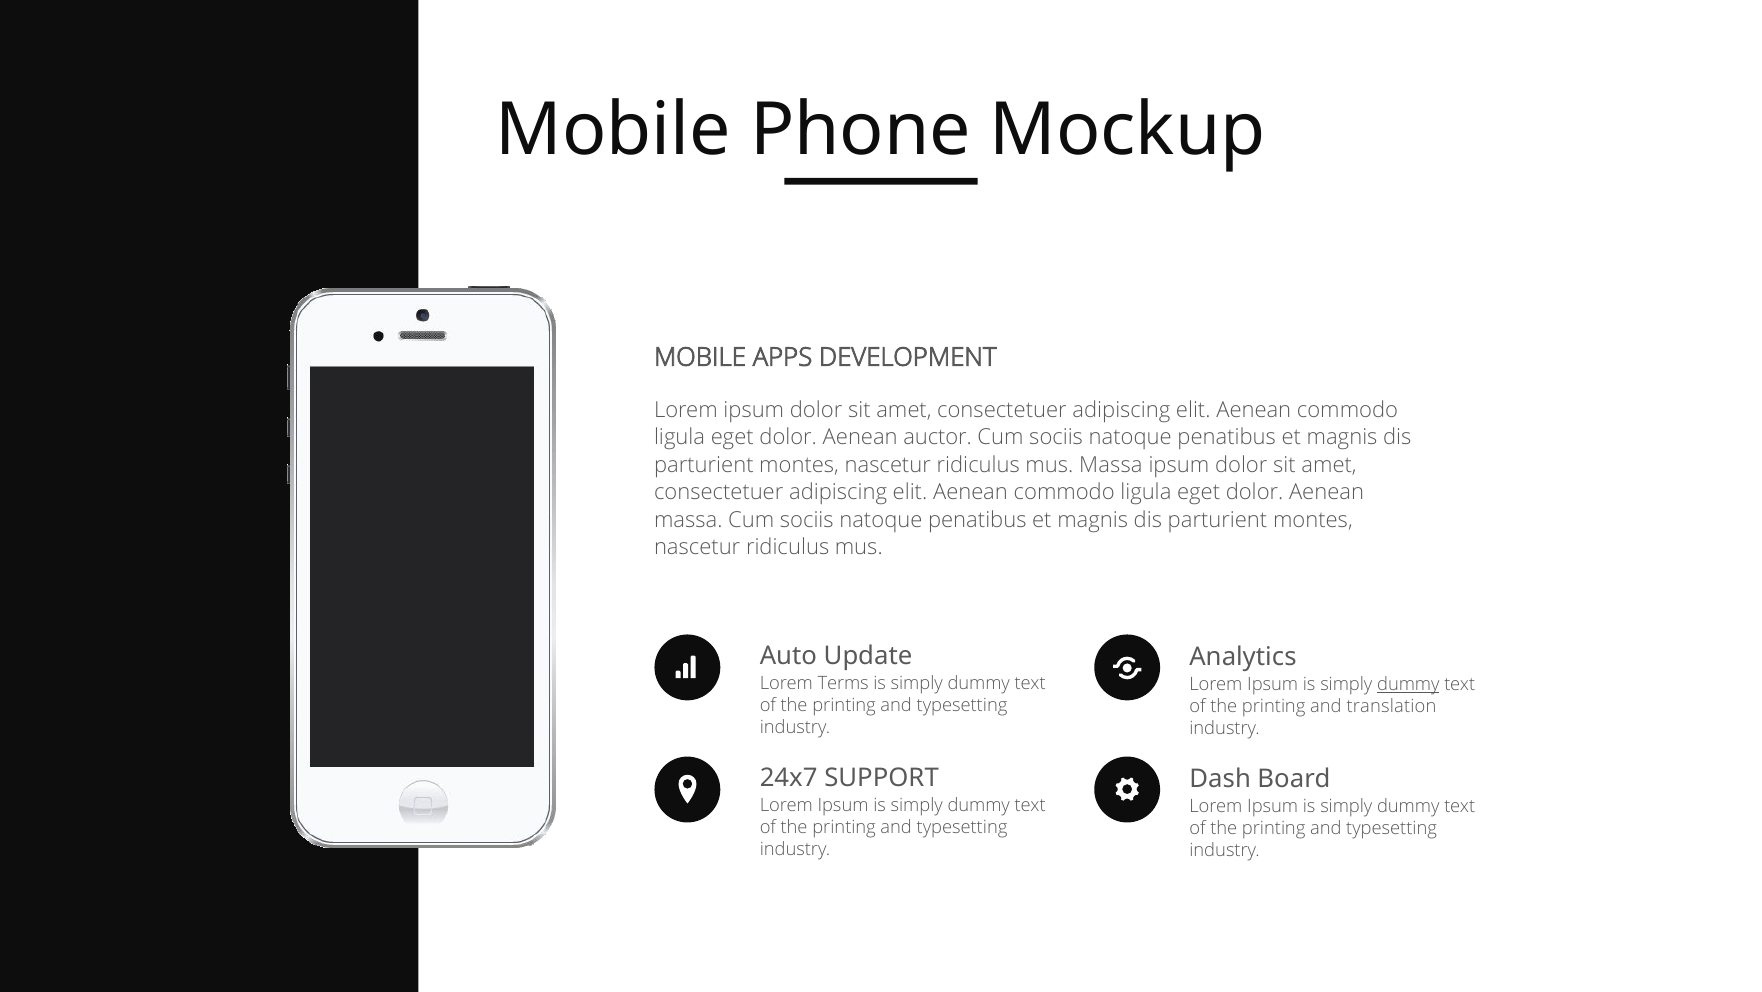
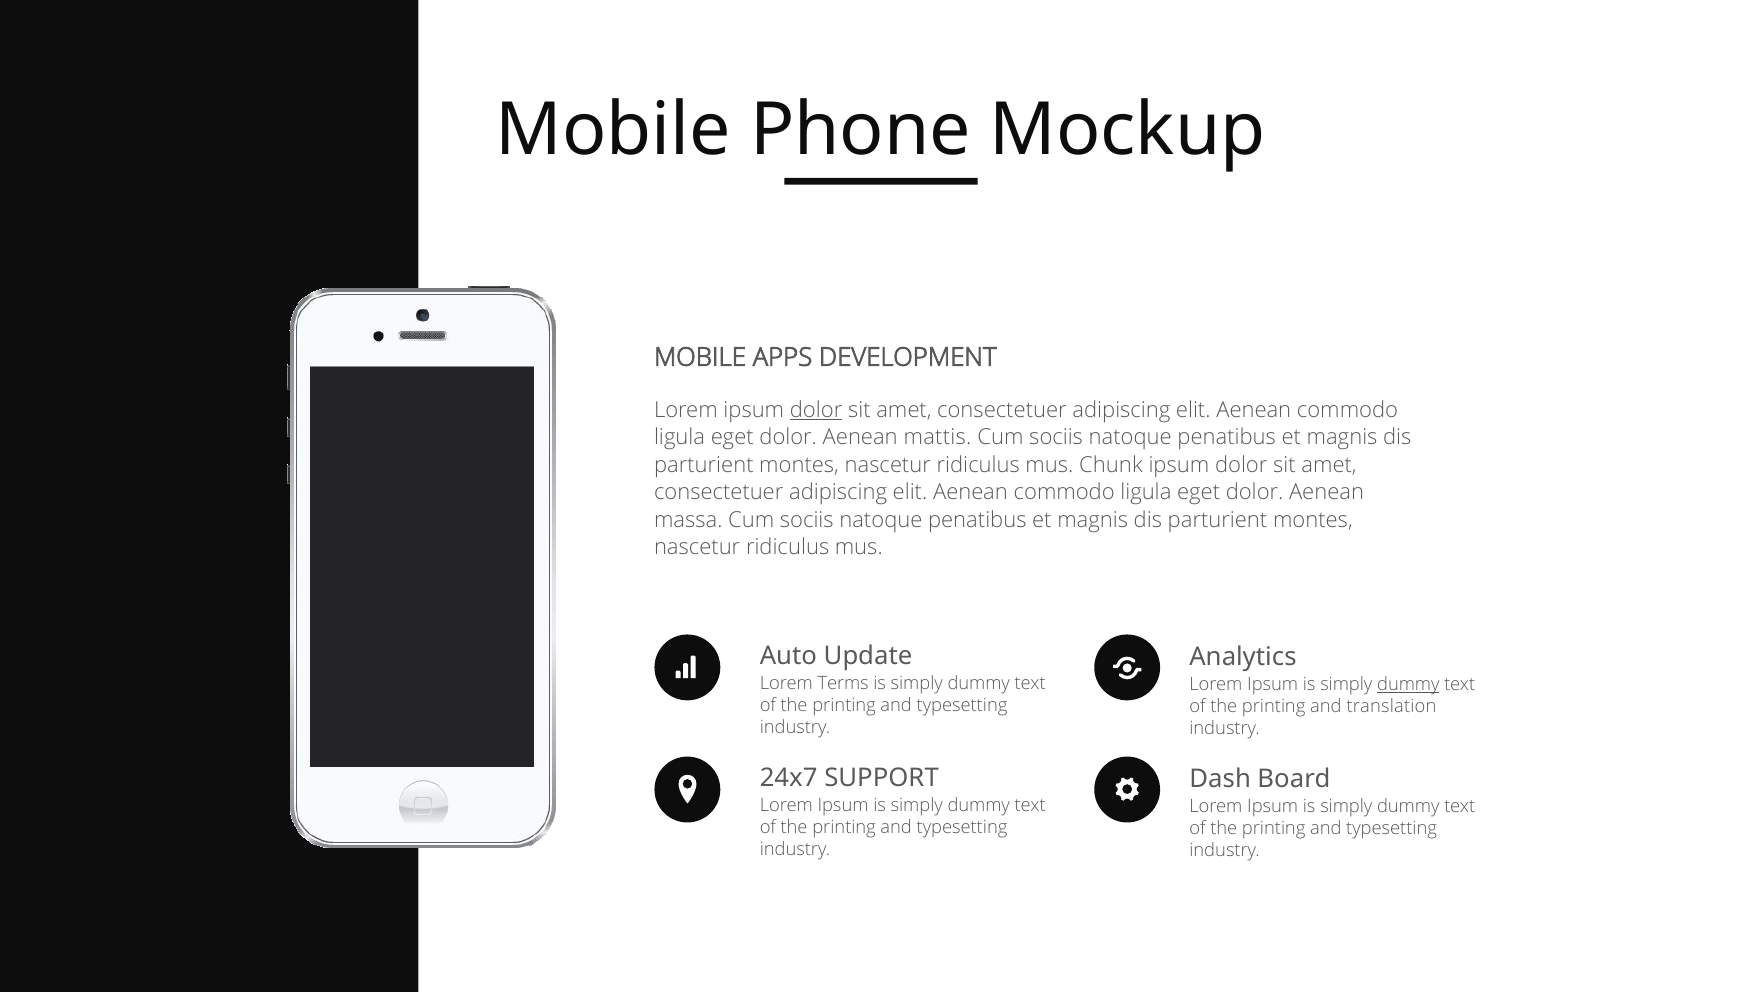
dolor at (816, 410) underline: none -> present
auctor: auctor -> mattis
mus Massa: Massa -> Chunk
